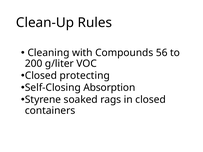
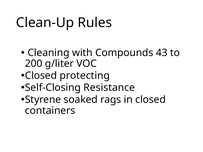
56: 56 -> 43
Absorption: Absorption -> Resistance
